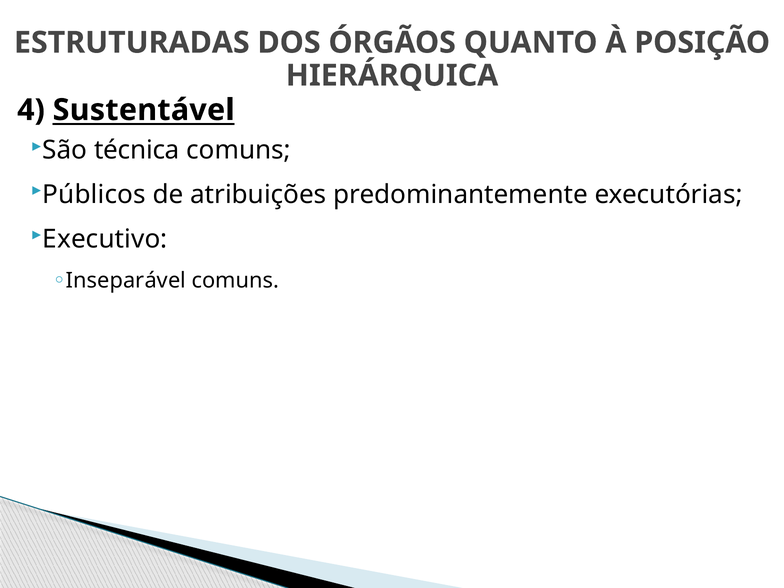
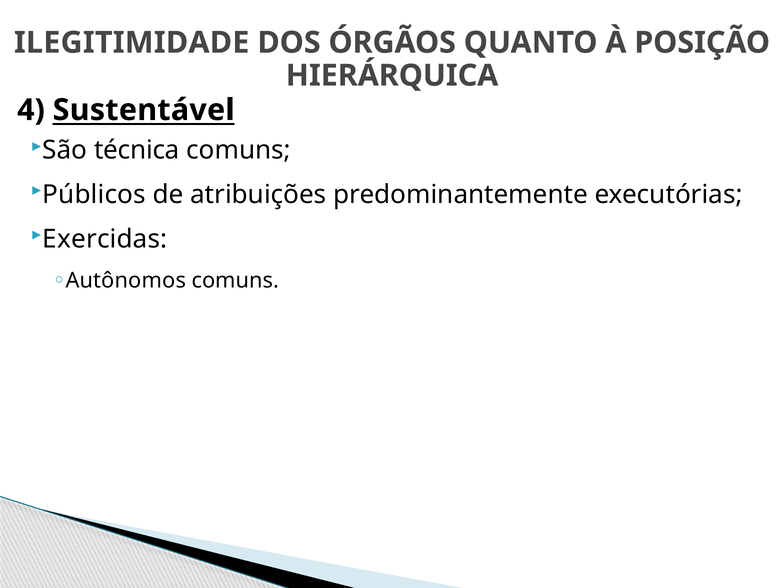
ESTRUTURADAS: ESTRUTURADAS -> ILEGITIMIDADE
Executivo: Executivo -> Exercidas
Inseparável: Inseparável -> Autônomos
